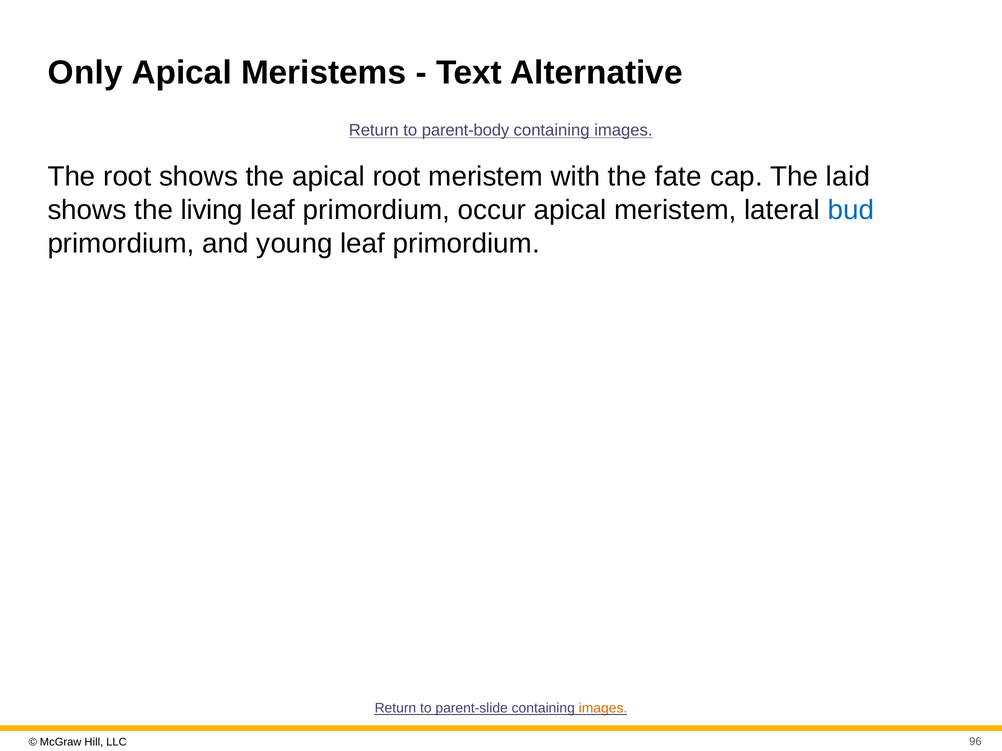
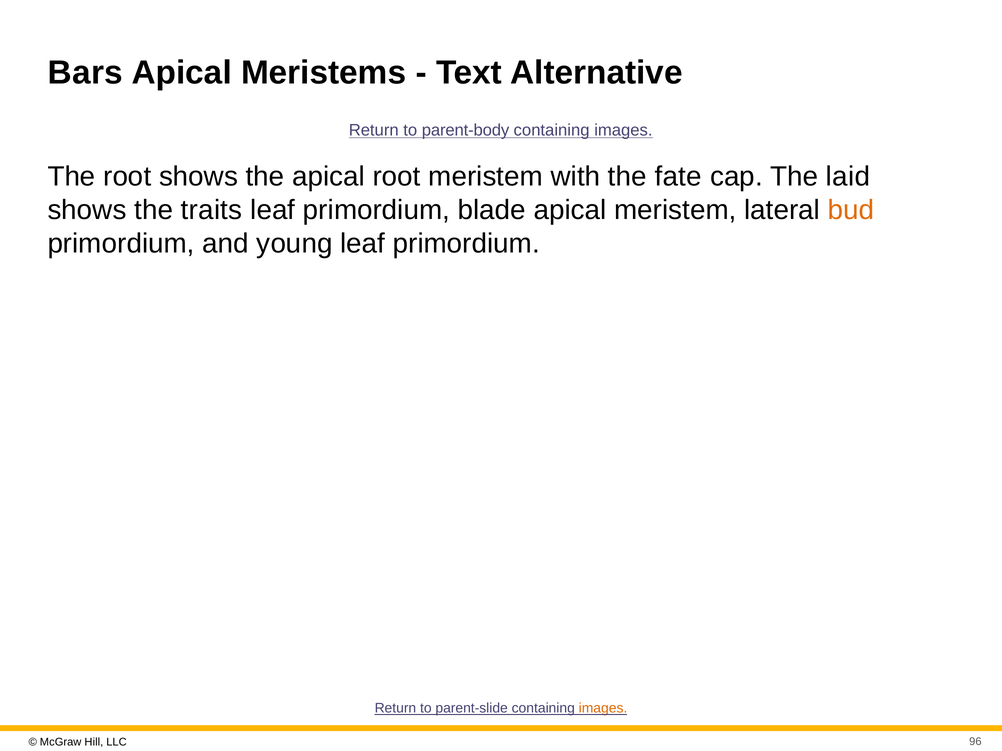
Only: Only -> Bars
living: living -> traits
occur: occur -> blade
bud colour: blue -> orange
